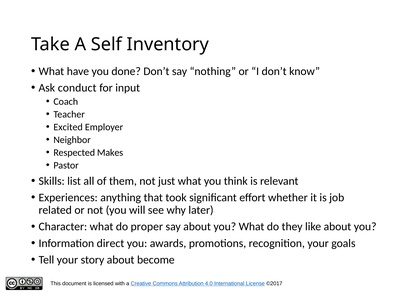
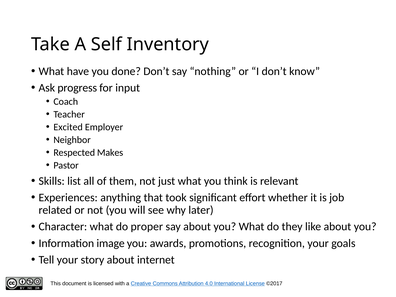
conduct: conduct -> progress
direct: direct -> image
become: become -> internet
